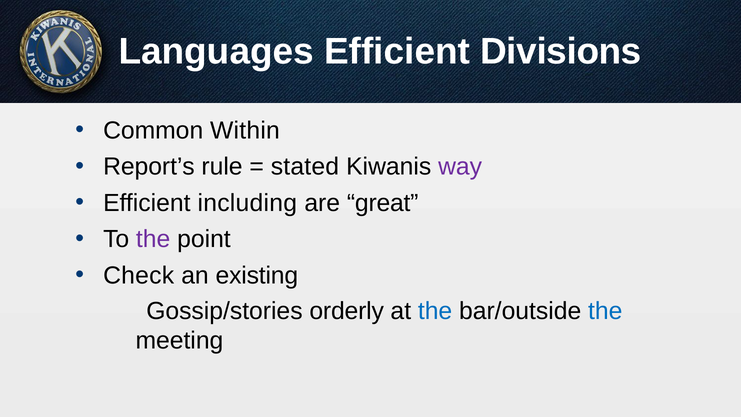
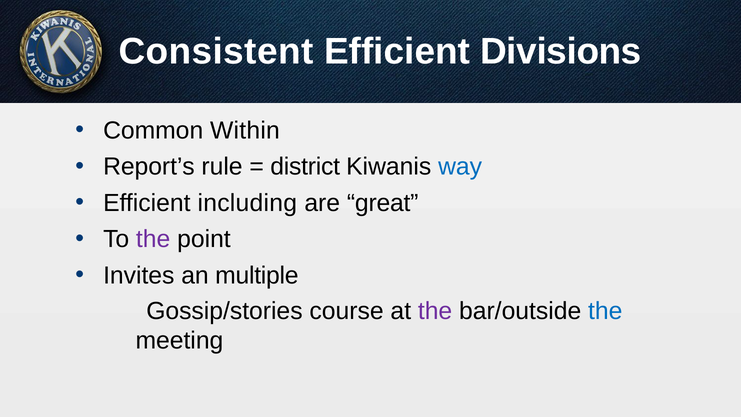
Languages: Languages -> Consistent
stated: stated -> district
way colour: purple -> blue
Check: Check -> Invites
existing: existing -> multiple
orderly: orderly -> course
the at (435, 311) colour: blue -> purple
